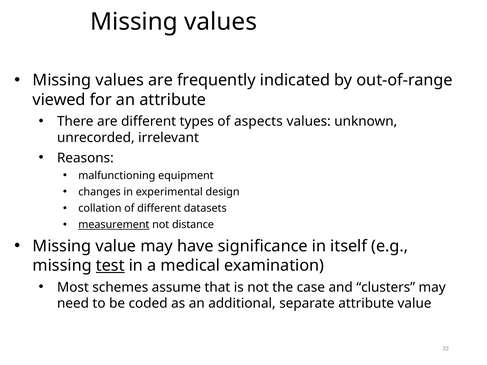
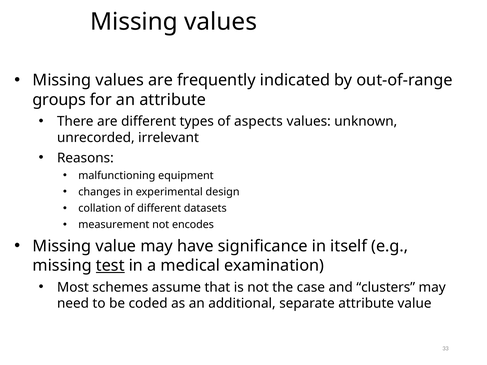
viewed: viewed -> groups
measurement underline: present -> none
distance: distance -> encodes
